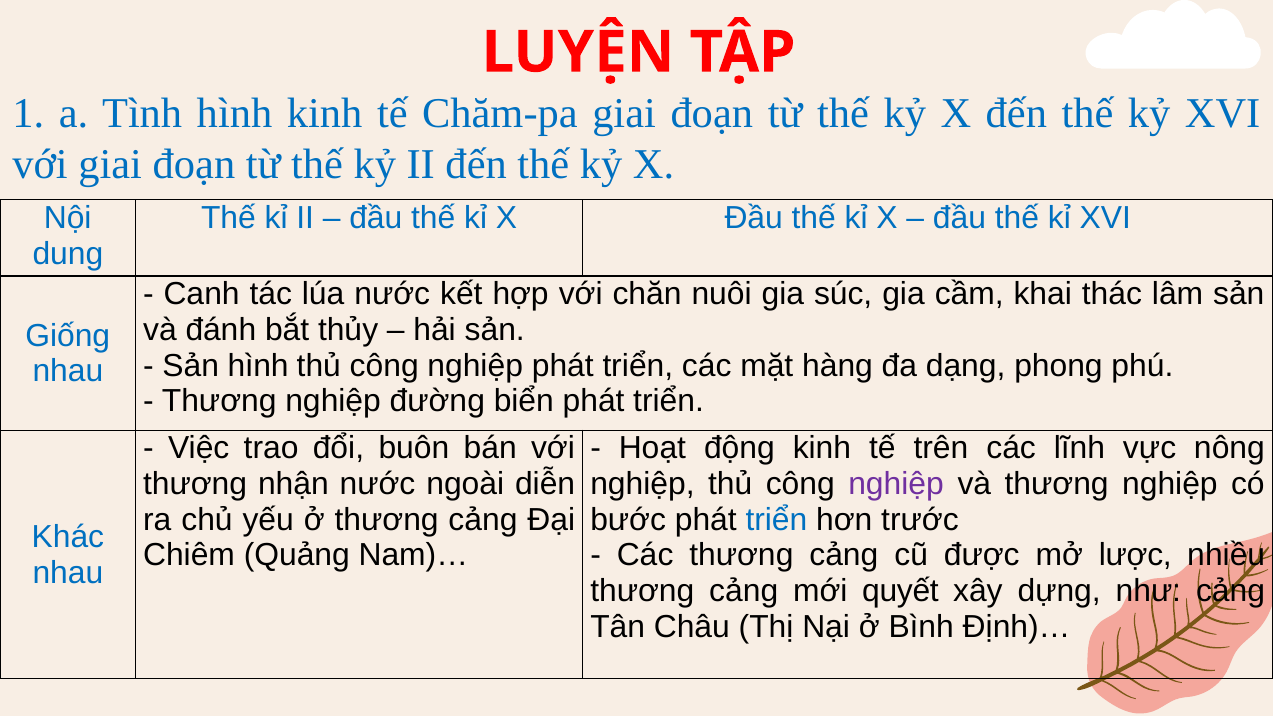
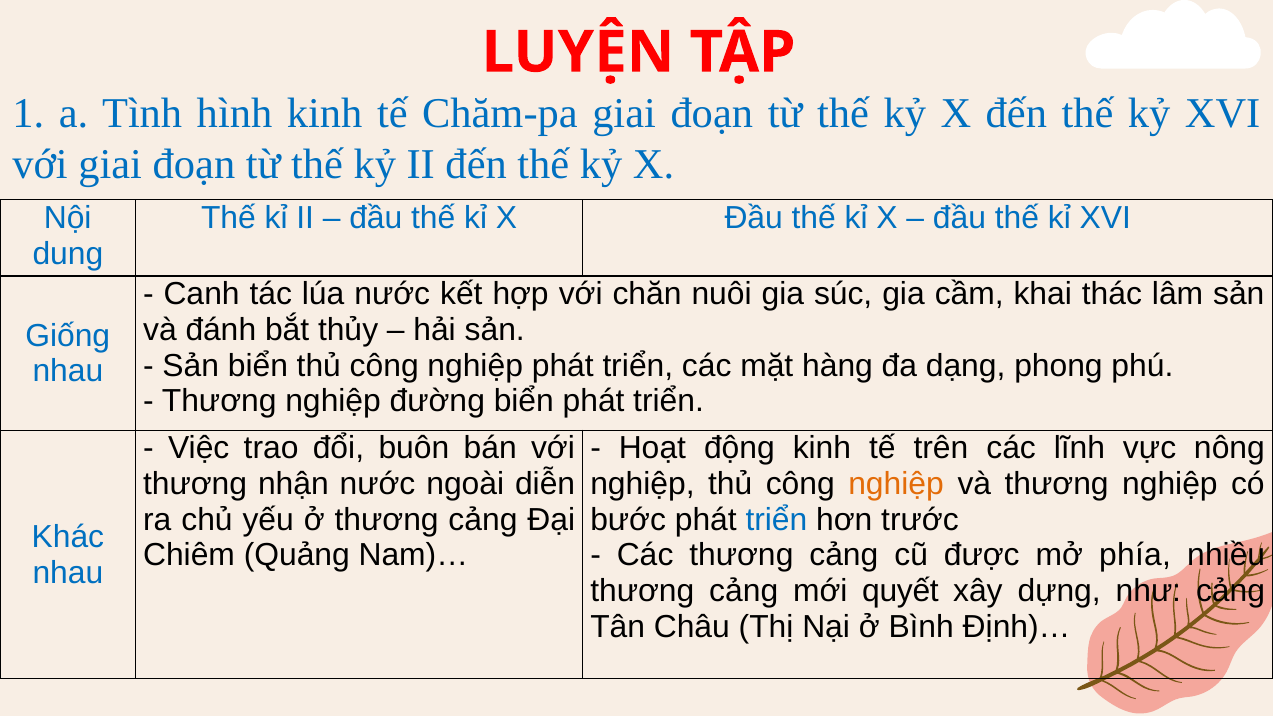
Sản hình: hình -> biển
nghiệp at (896, 484) colour: purple -> orange
lược: lược -> phía
